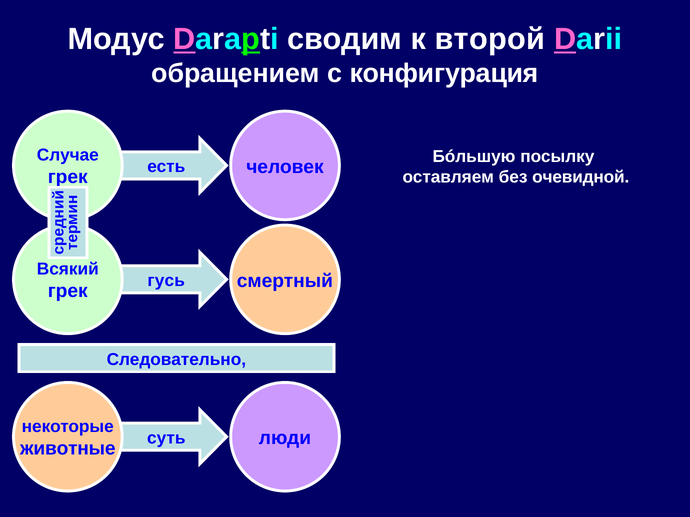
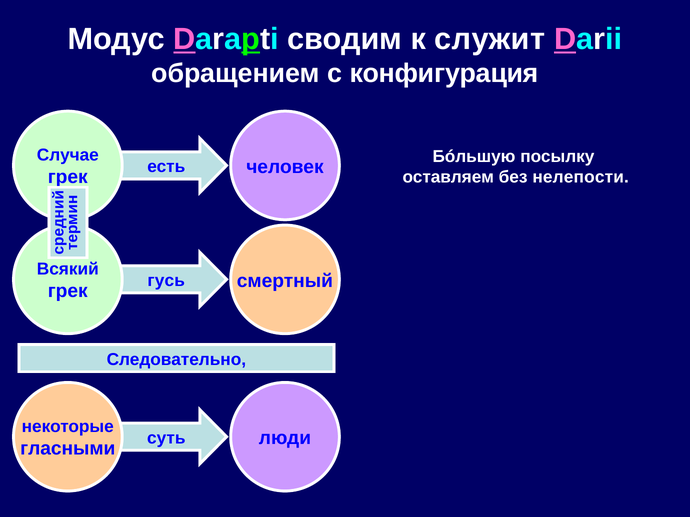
второй: второй -> служит
очевидной: очевидной -> нелепости
животные: животные -> гласными
